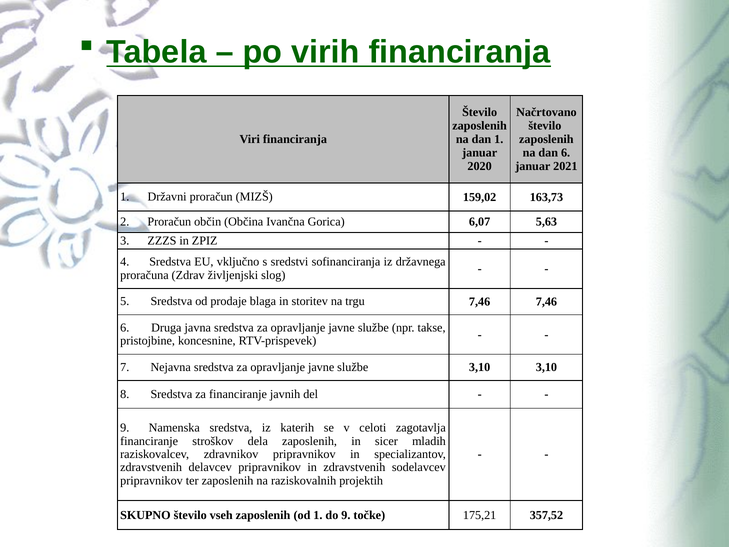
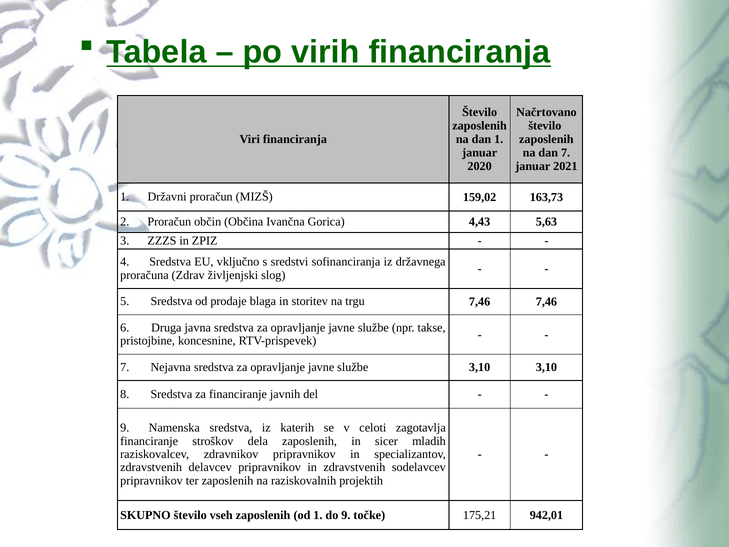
dan 6: 6 -> 7
6,07: 6,07 -> 4,43
357,52: 357,52 -> 942,01
